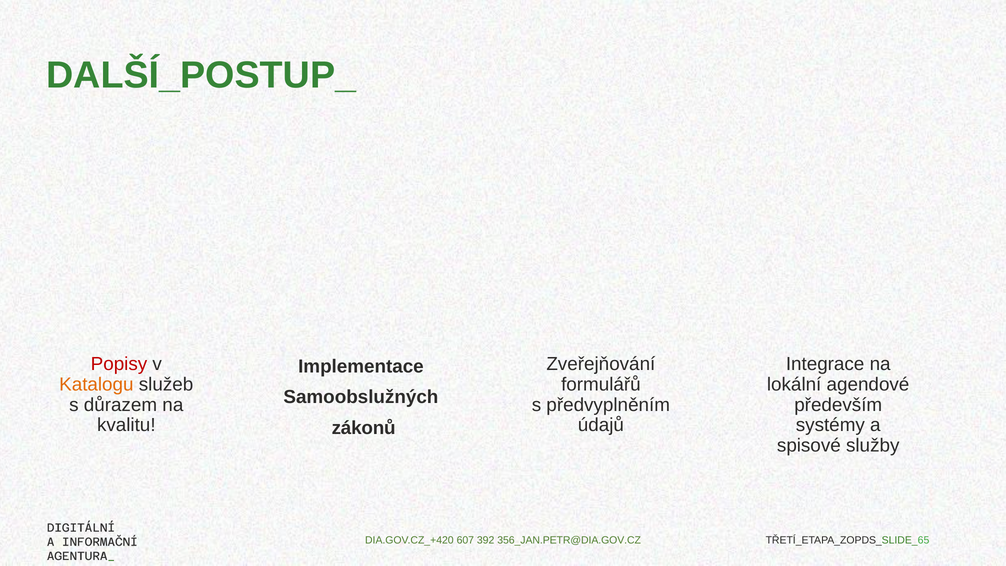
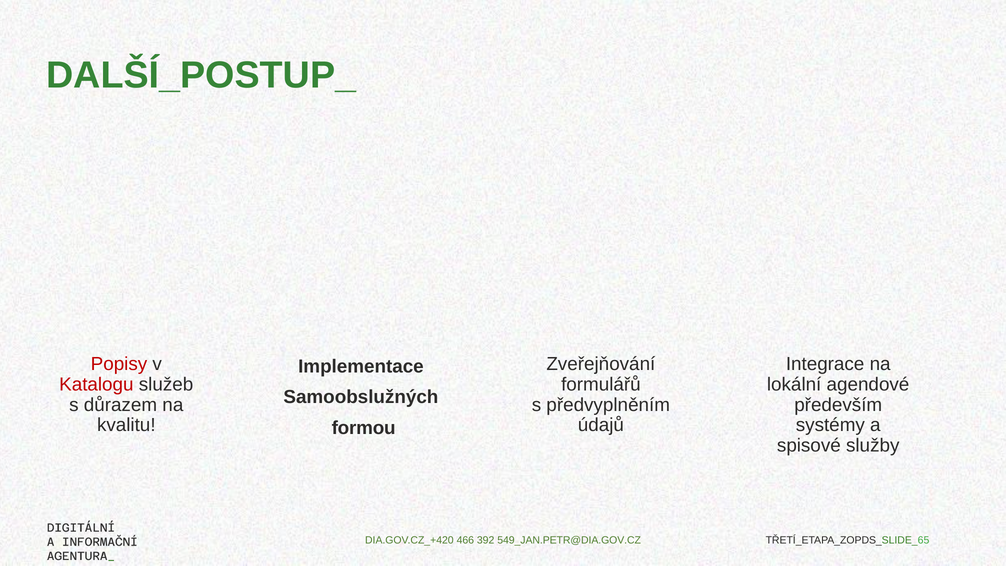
Katalogu colour: orange -> red
zákonů: zákonů -> formou
607: 607 -> 466
356_JAN.PETR@DIA.GOV.CZ: 356_JAN.PETR@DIA.GOV.CZ -> 549_JAN.PETR@DIA.GOV.CZ
